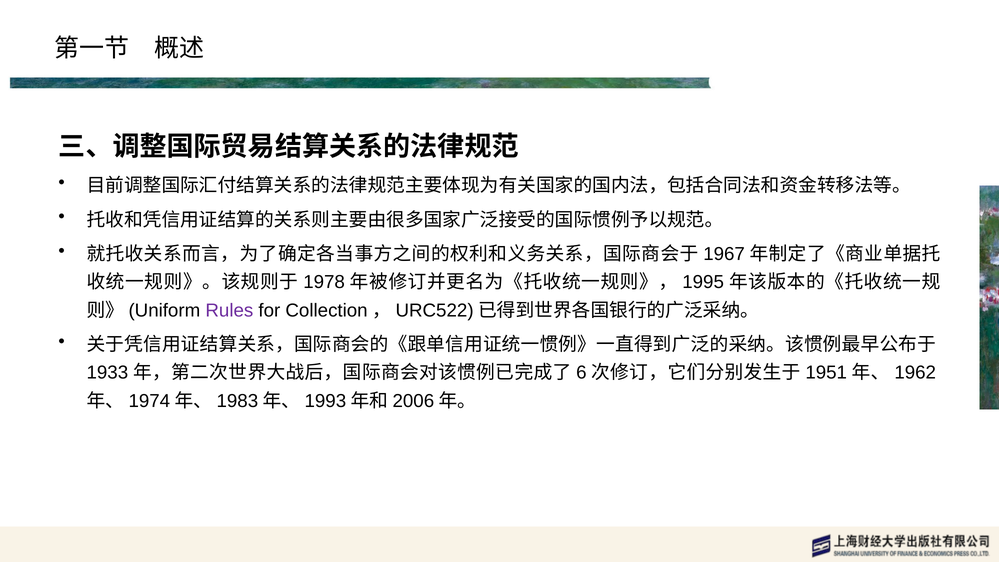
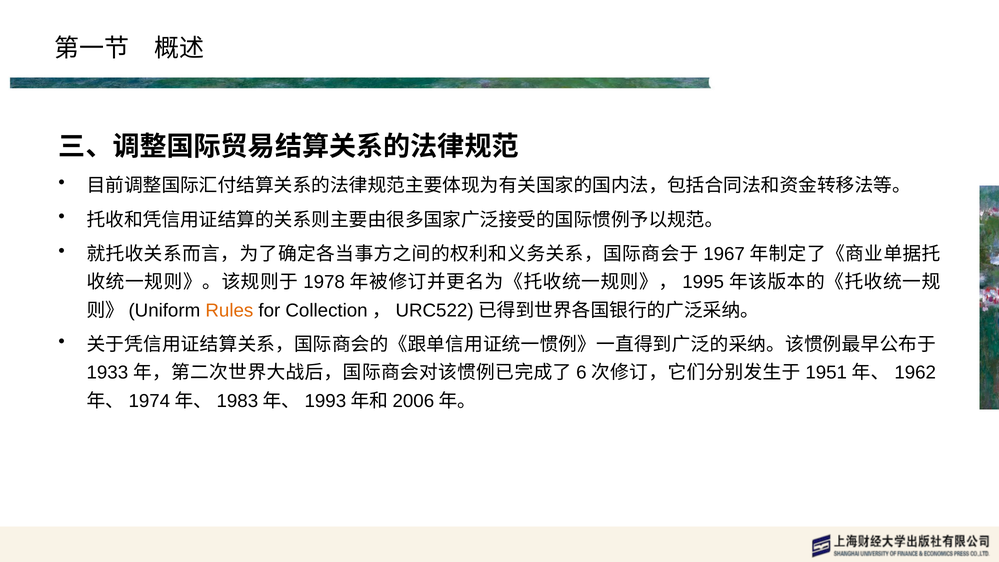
Rules colour: purple -> orange
